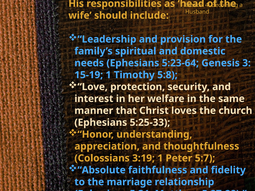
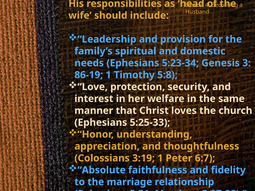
5:23-64: 5:23-64 -> 5:23-34
15-19: 15-19 -> 86-19
5:7: 5:7 -> 6:7
